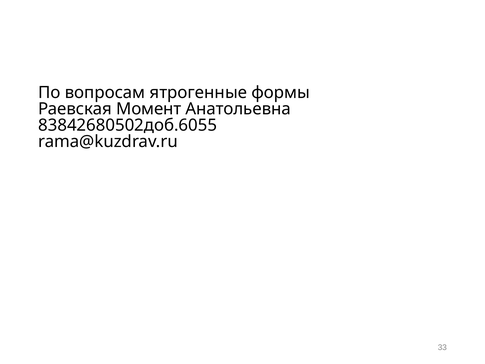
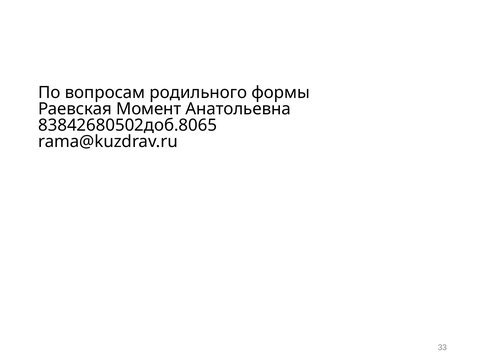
ятрогенные: ятрогенные -> родильного
83842680502доб.6055: 83842680502доб.6055 -> 83842680502доб.8065
